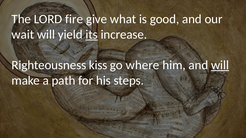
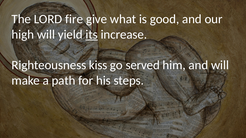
wait: wait -> high
where: where -> served
will at (220, 65) underline: present -> none
